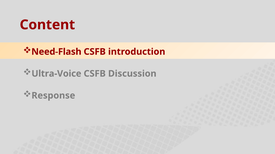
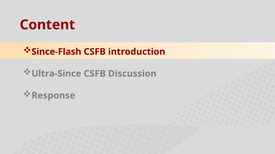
Need-Flash: Need-Flash -> Since-Flash
Ultra-Voice: Ultra-Voice -> Ultra-Since
